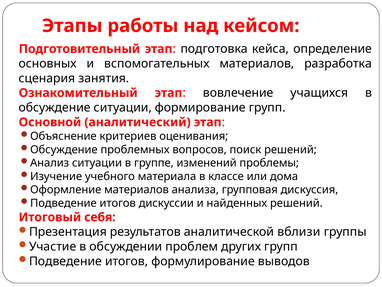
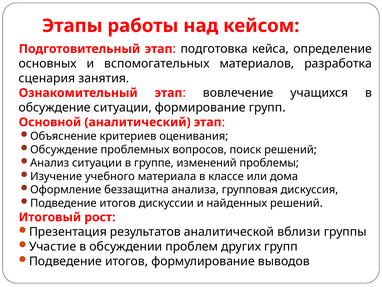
Оформление материалов: материалов -> беззащитна
себя: себя -> рост
